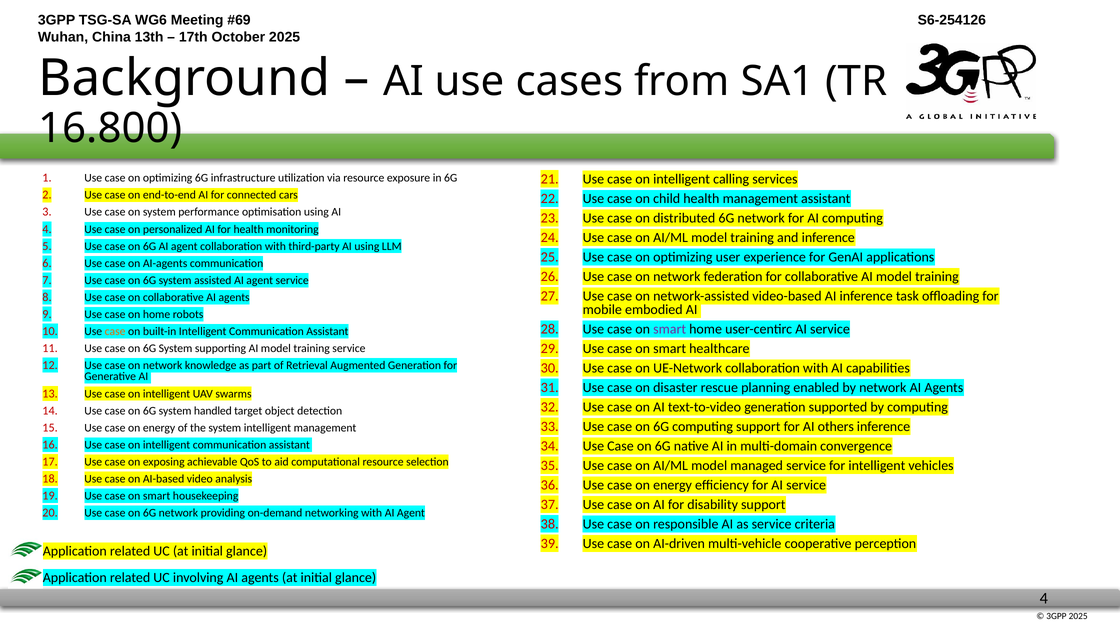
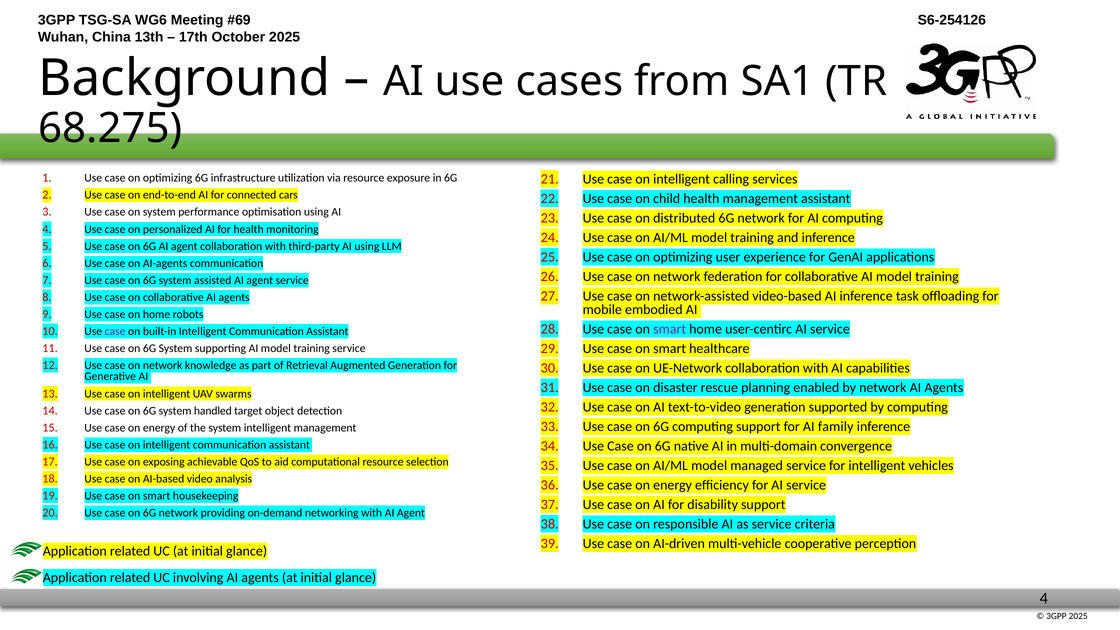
16.800: 16.800 -> 68.275
case at (115, 331) colour: orange -> purple
others: others -> family
